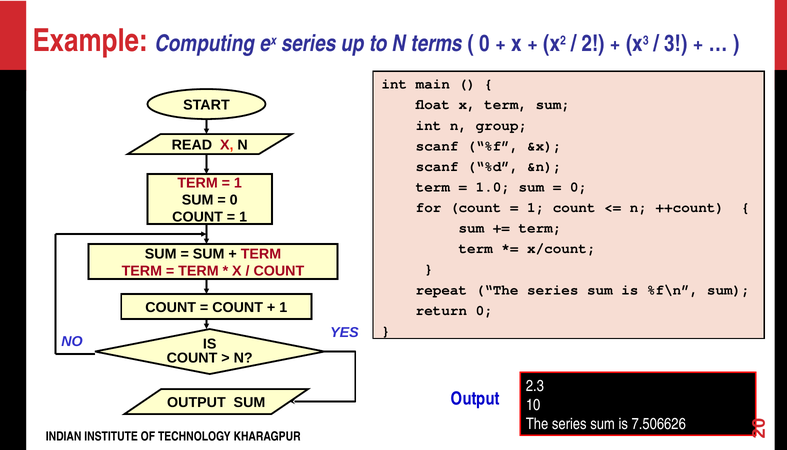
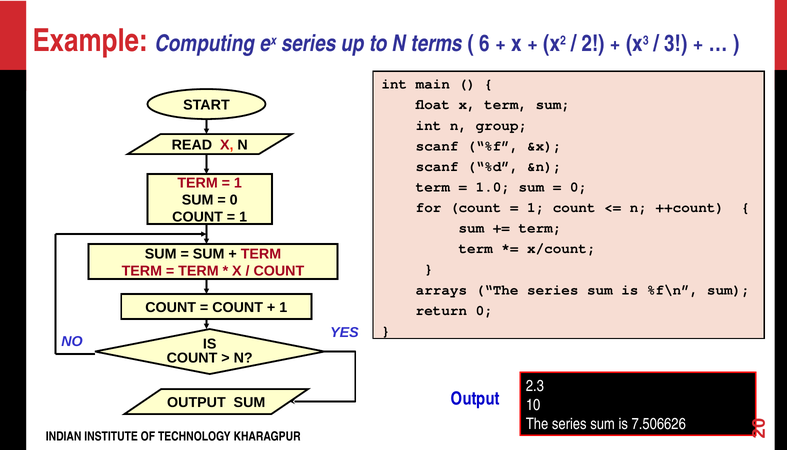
0 at (485, 44): 0 -> 6
repeat: repeat -> arrays
